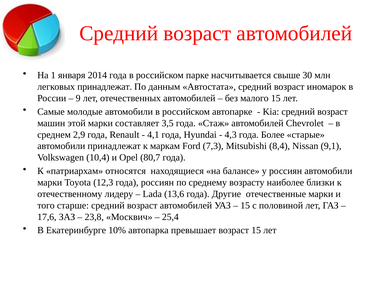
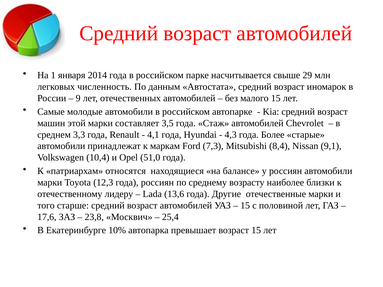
30: 30 -> 29
легковых принадлежат: принадлежат -> численность
2,9: 2,9 -> 3,3
80,7: 80,7 -> 51,0
